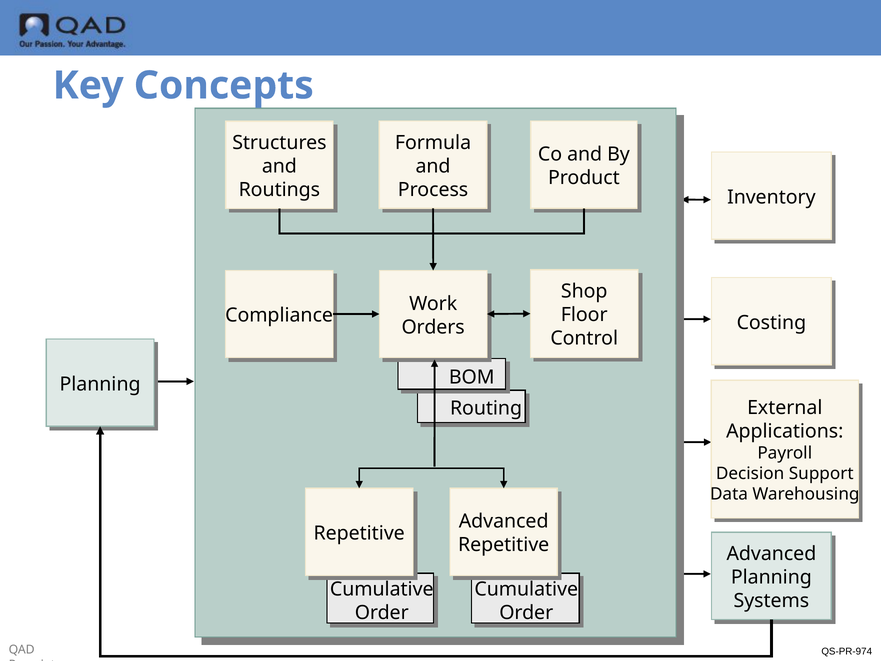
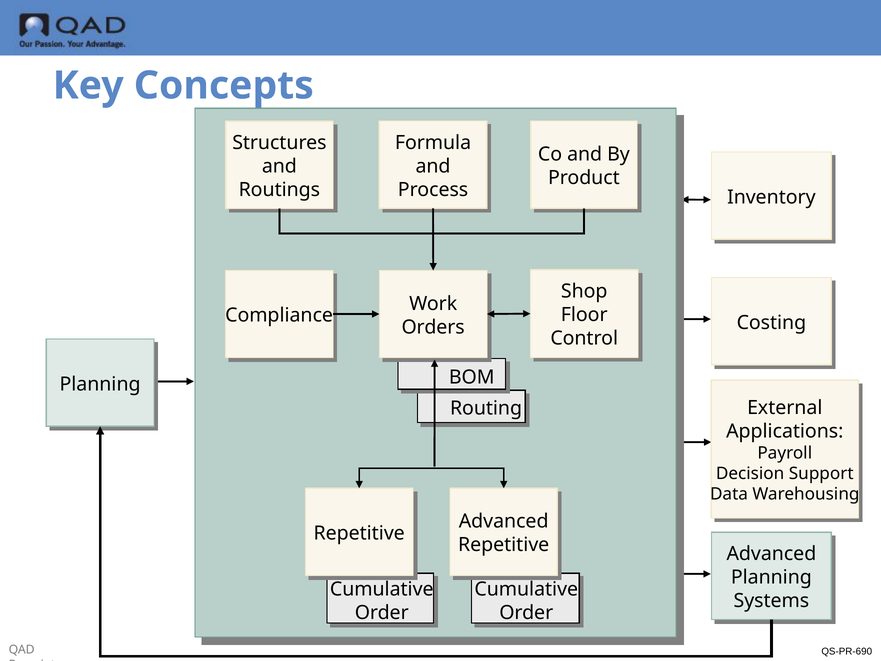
QS-PR-974: QS-PR-974 -> QS-PR-690
